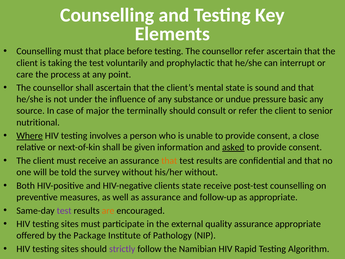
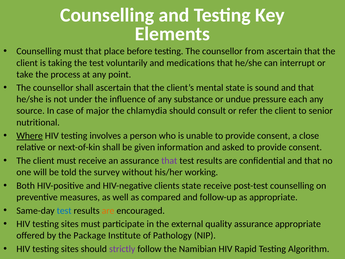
counsellor refer: refer -> from
prophylactic: prophylactic -> medications
care: care -> take
basic: basic -> each
terminally: terminally -> chlamydia
asked underline: present -> none
that at (169, 161) colour: orange -> purple
his/her without: without -> working
as assurance: assurance -> compared
test at (64, 210) colour: purple -> blue
